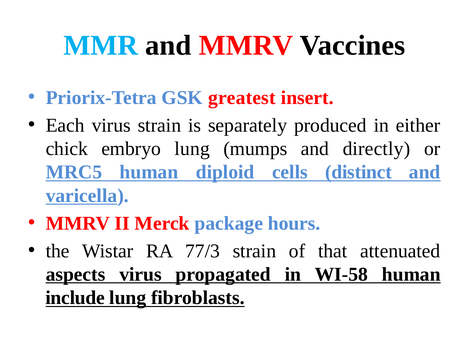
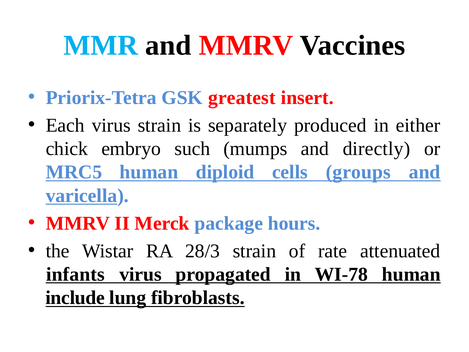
embryo lung: lung -> such
distinct: distinct -> groups
77/3: 77/3 -> 28/3
that: that -> rate
aspects: aspects -> infants
WI-58: WI-58 -> WI-78
